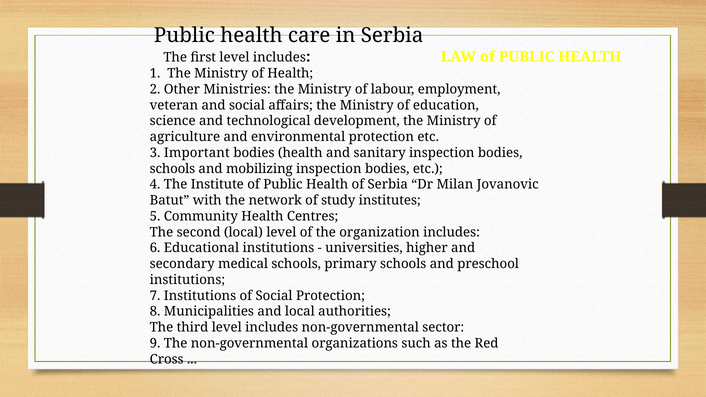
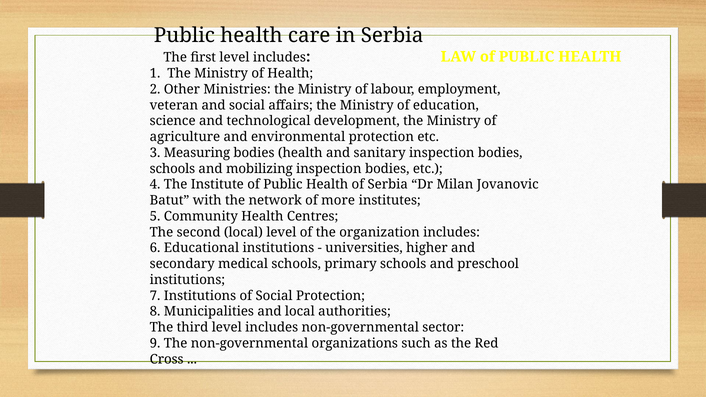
Important: Important -> Measuring
study: study -> more
